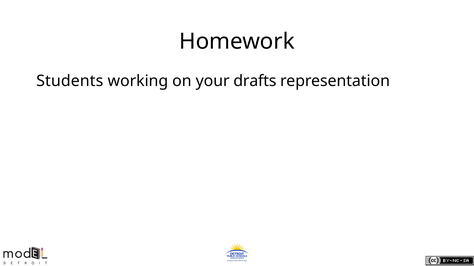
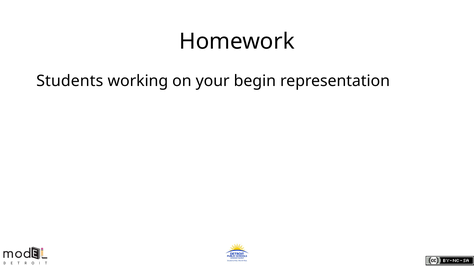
drafts: drafts -> begin
